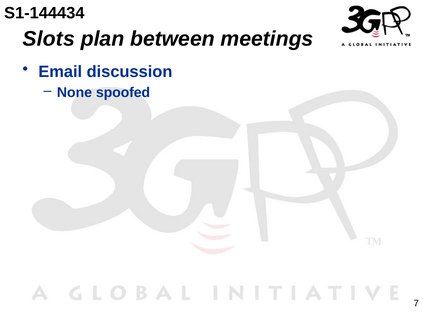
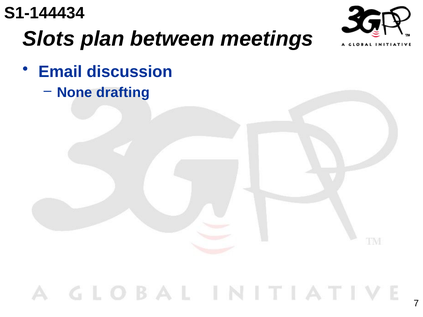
spoofed: spoofed -> drafting
